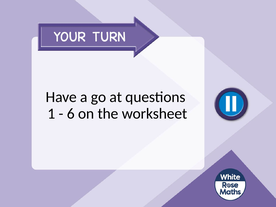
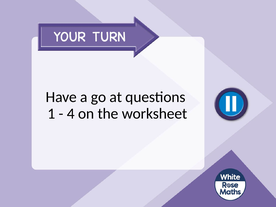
6: 6 -> 4
